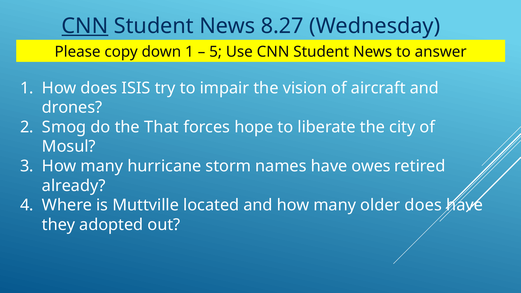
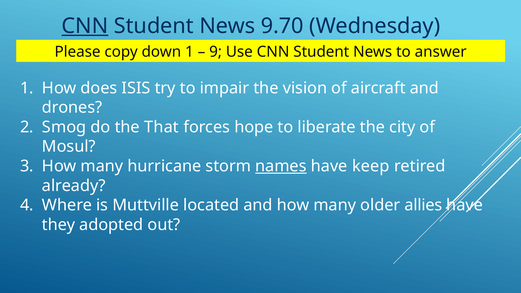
8.27: 8.27 -> 9.70
5: 5 -> 9
names underline: none -> present
owes: owes -> keep
older does: does -> allies
